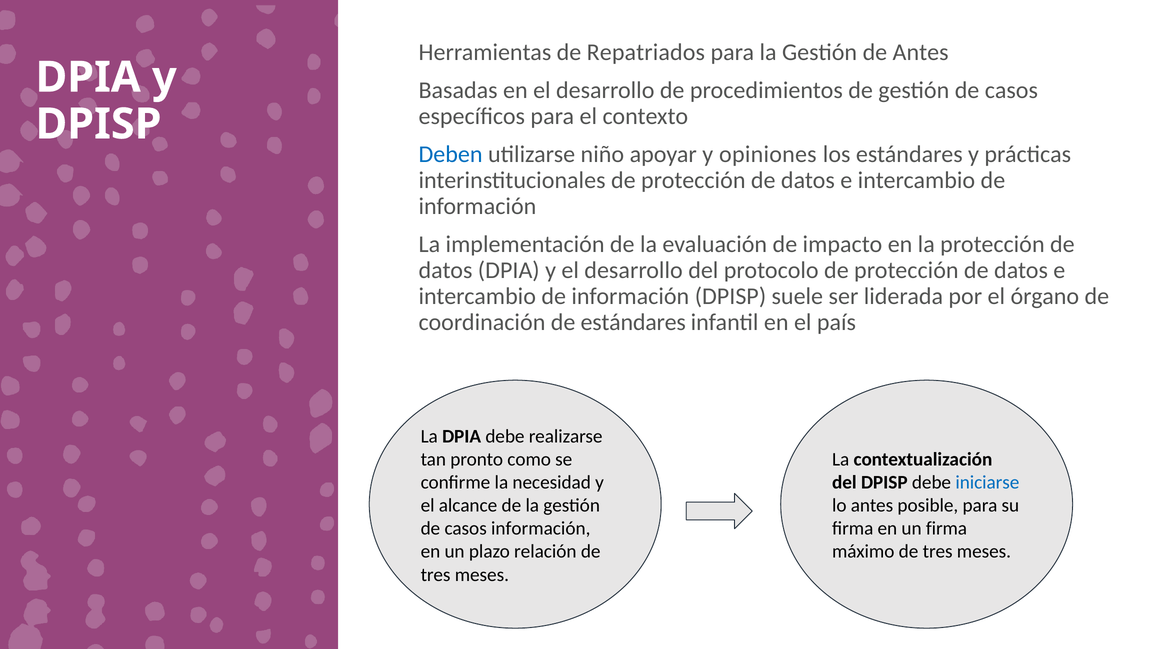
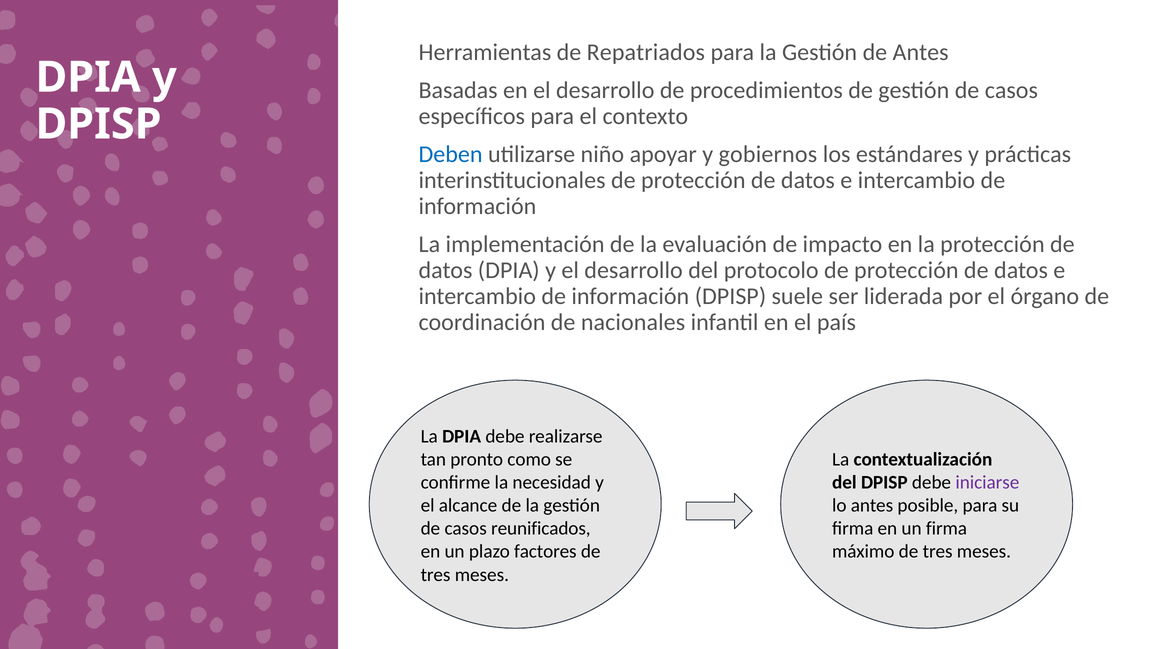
opiniones: opiniones -> gobiernos
de estándares: estándares -> nacionales
iniciarse colour: blue -> purple
casos información: información -> reunificados
relación: relación -> factores
